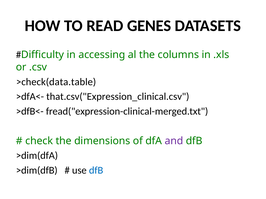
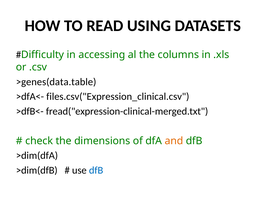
GENES: GENES -> USING
>check(data.table: >check(data.table -> >genes(data.table
that.csv("Expression_clinical.csv: that.csv("Expression_clinical.csv -> files.csv("Expression_clinical.csv
and colour: purple -> orange
